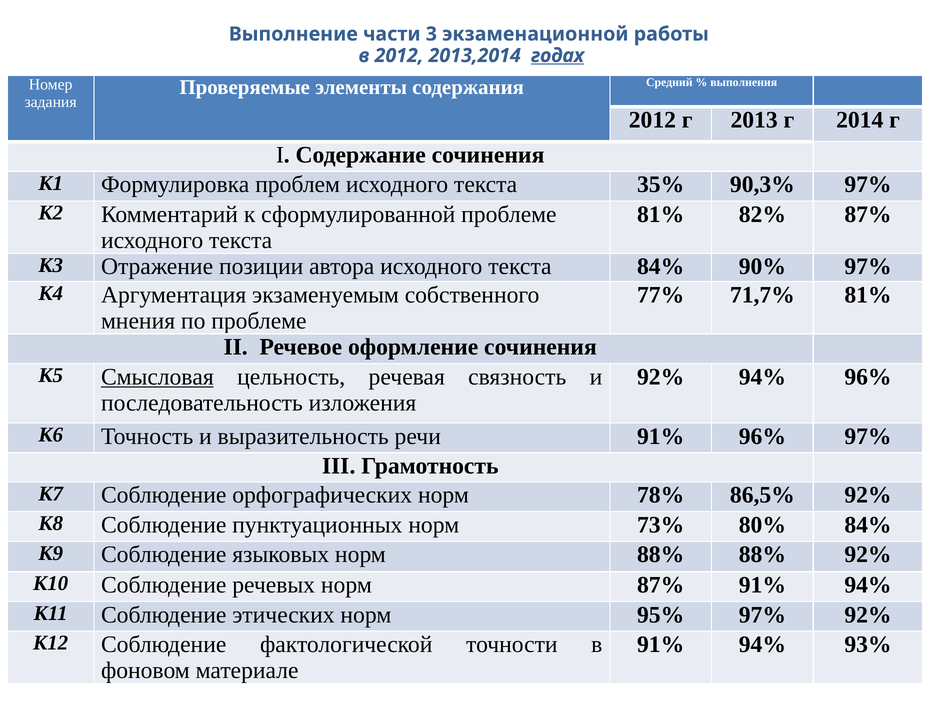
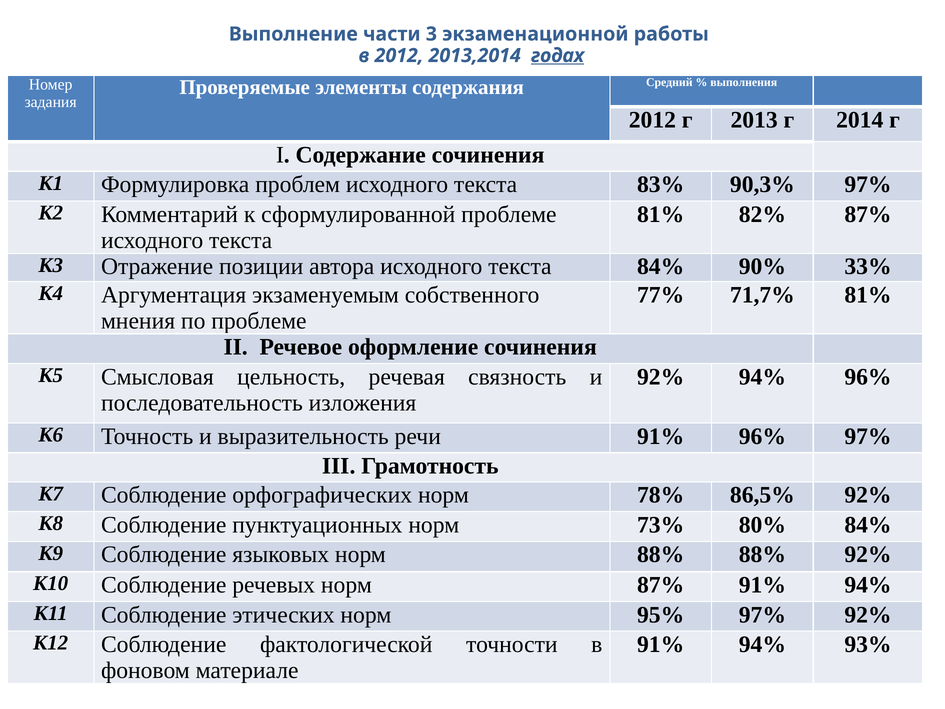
35%: 35% -> 83%
90% 97%: 97% -> 33%
Смысловая underline: present -> none
